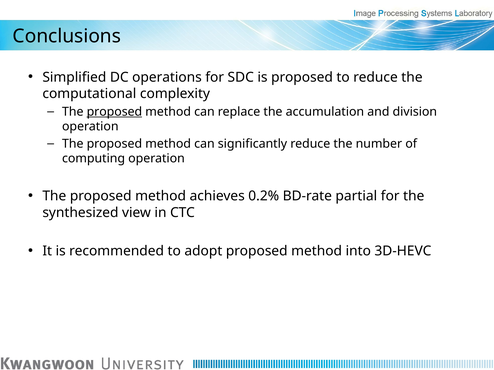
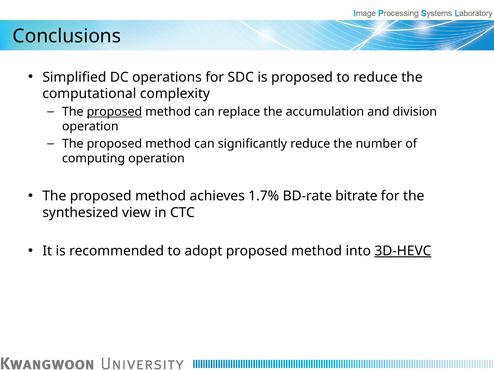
0.2%: 0.2% -> 1.7%
partial: partial -> bitrate
3D-HEVC underline: none -> present
